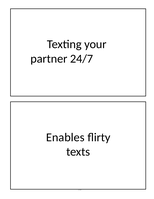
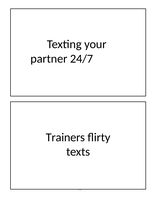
Enables: Enables -> Trainers
